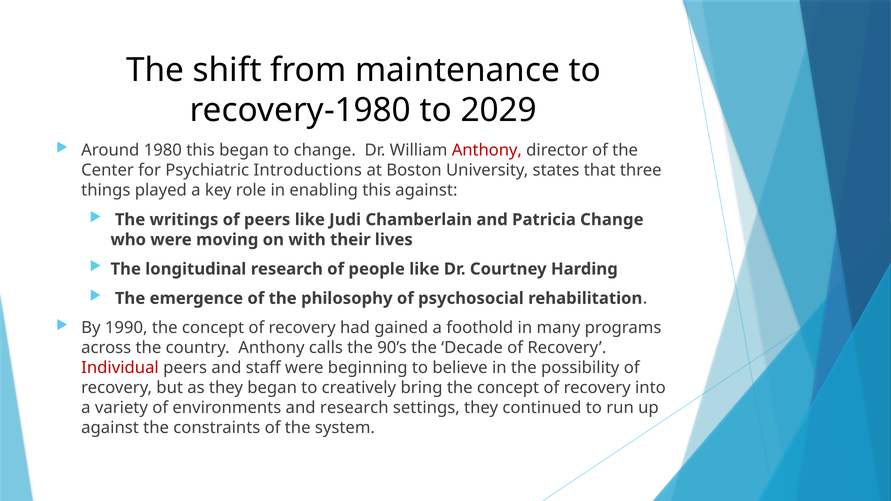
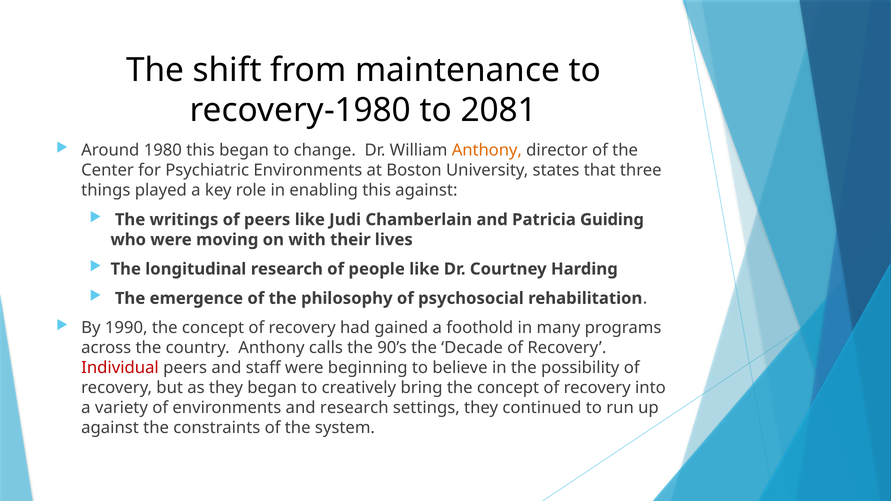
2029: 2029 -> 2081
Anthony at (487, 150) colour: red -> orange
Psychiatric Introductions: Introductions -> Environments
Patricia Change: Change -> Guiding
